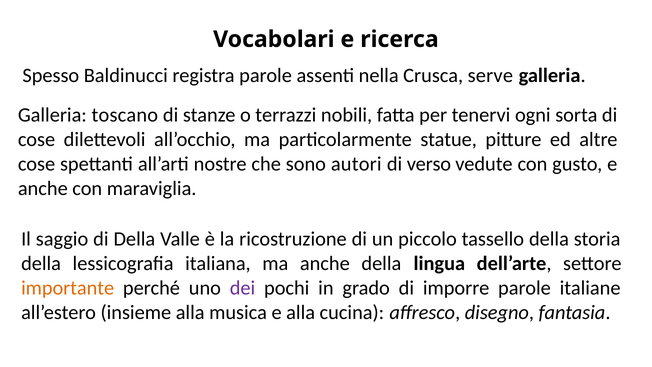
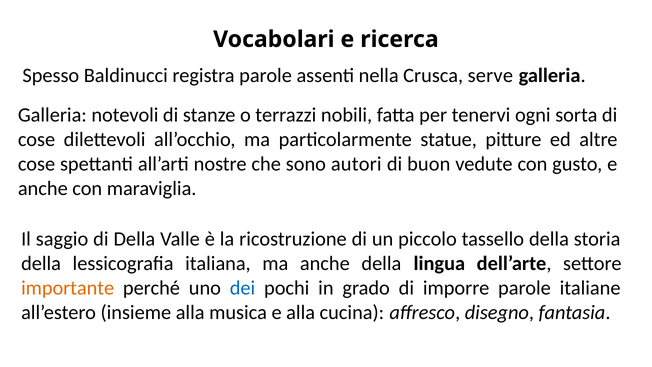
toscano: toscano -> notevoli
verso: verso -> buon
dei colour: purple -> blue
